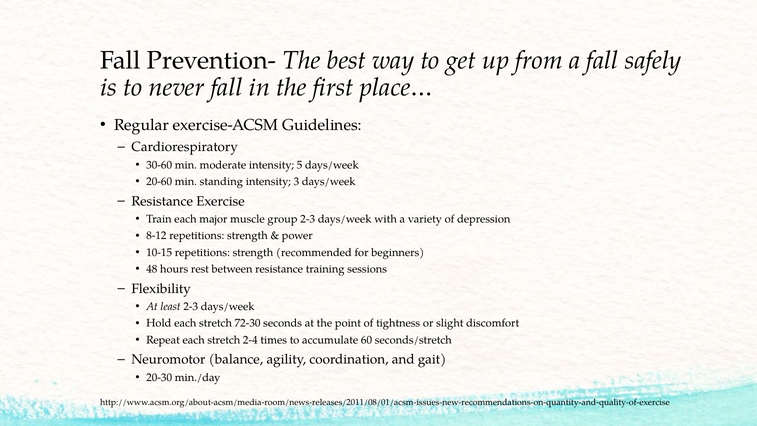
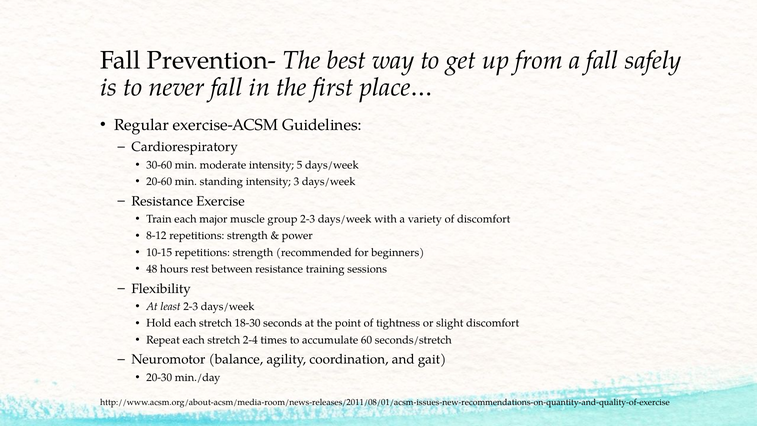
of depression: depression -> discomfort
72-30: 72-30 -> 18-30
